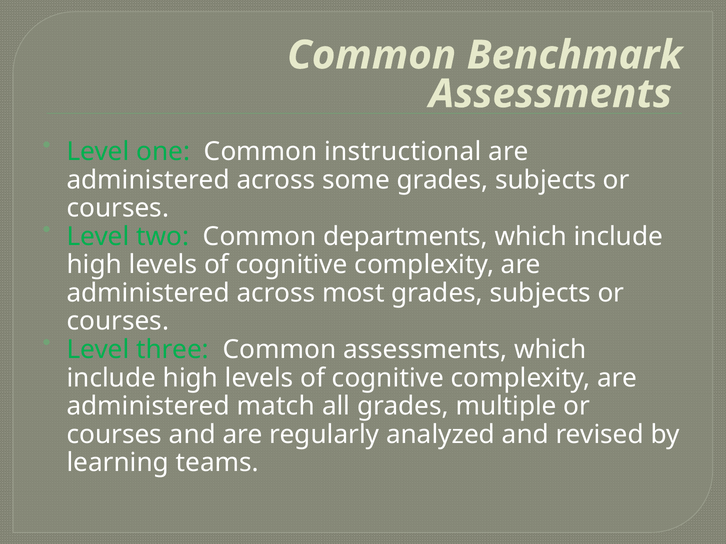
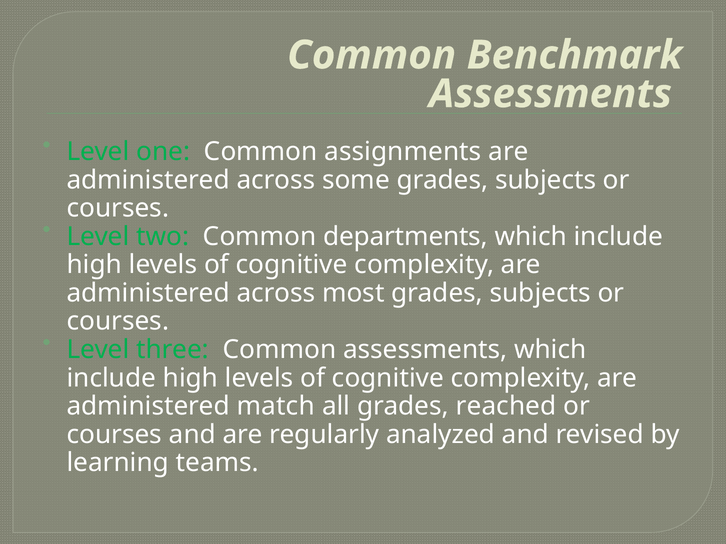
instructional: instructional -> assignments
multiple: multiple -> reached
